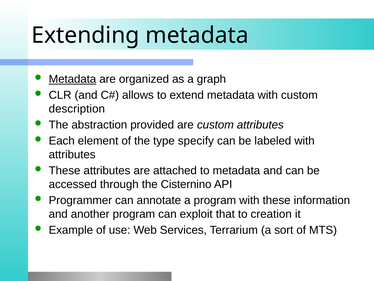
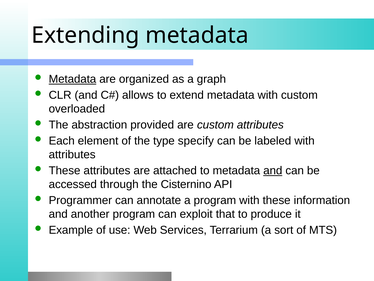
description: description -> overloaded
and at (273, 170) underline: none -> present
creation: creation -> produce
